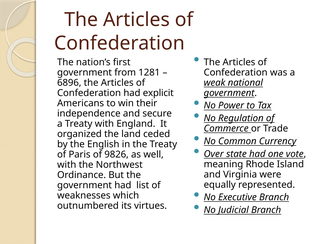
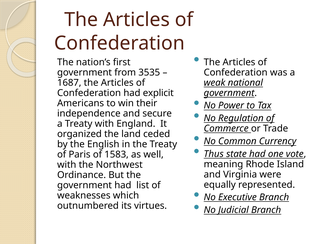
1281: 1281 -> 3535
6896: 6896 -> 1687
Over: Over -> Thus
9826: 9826 -> 1583
